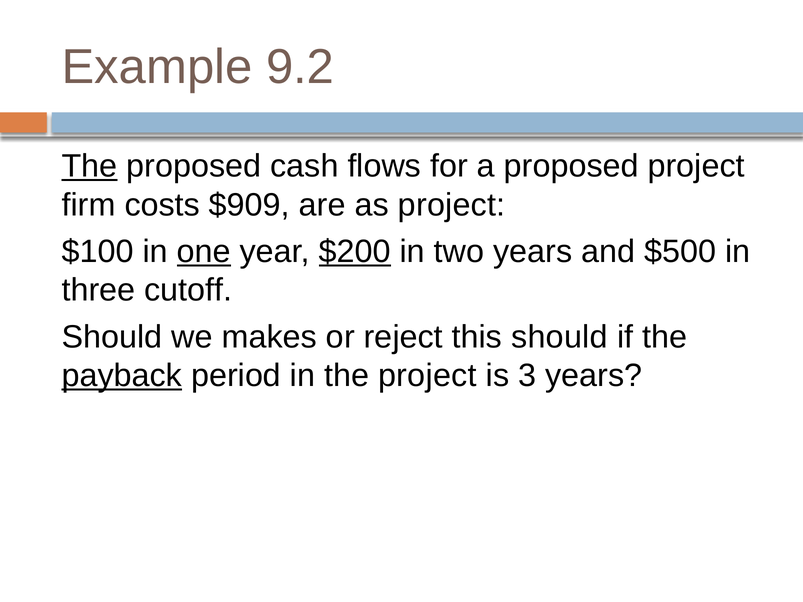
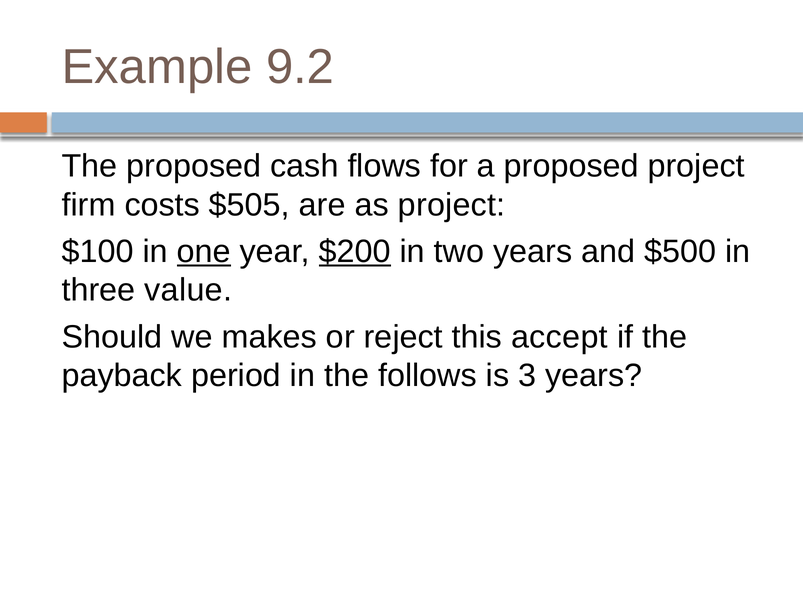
The at (90, 166) underline: present -> none
$909: $909 -> $505
cutoff: cutoff -> value
this should: should -> accept
payback underline: present -> none
the project: project -> follows
